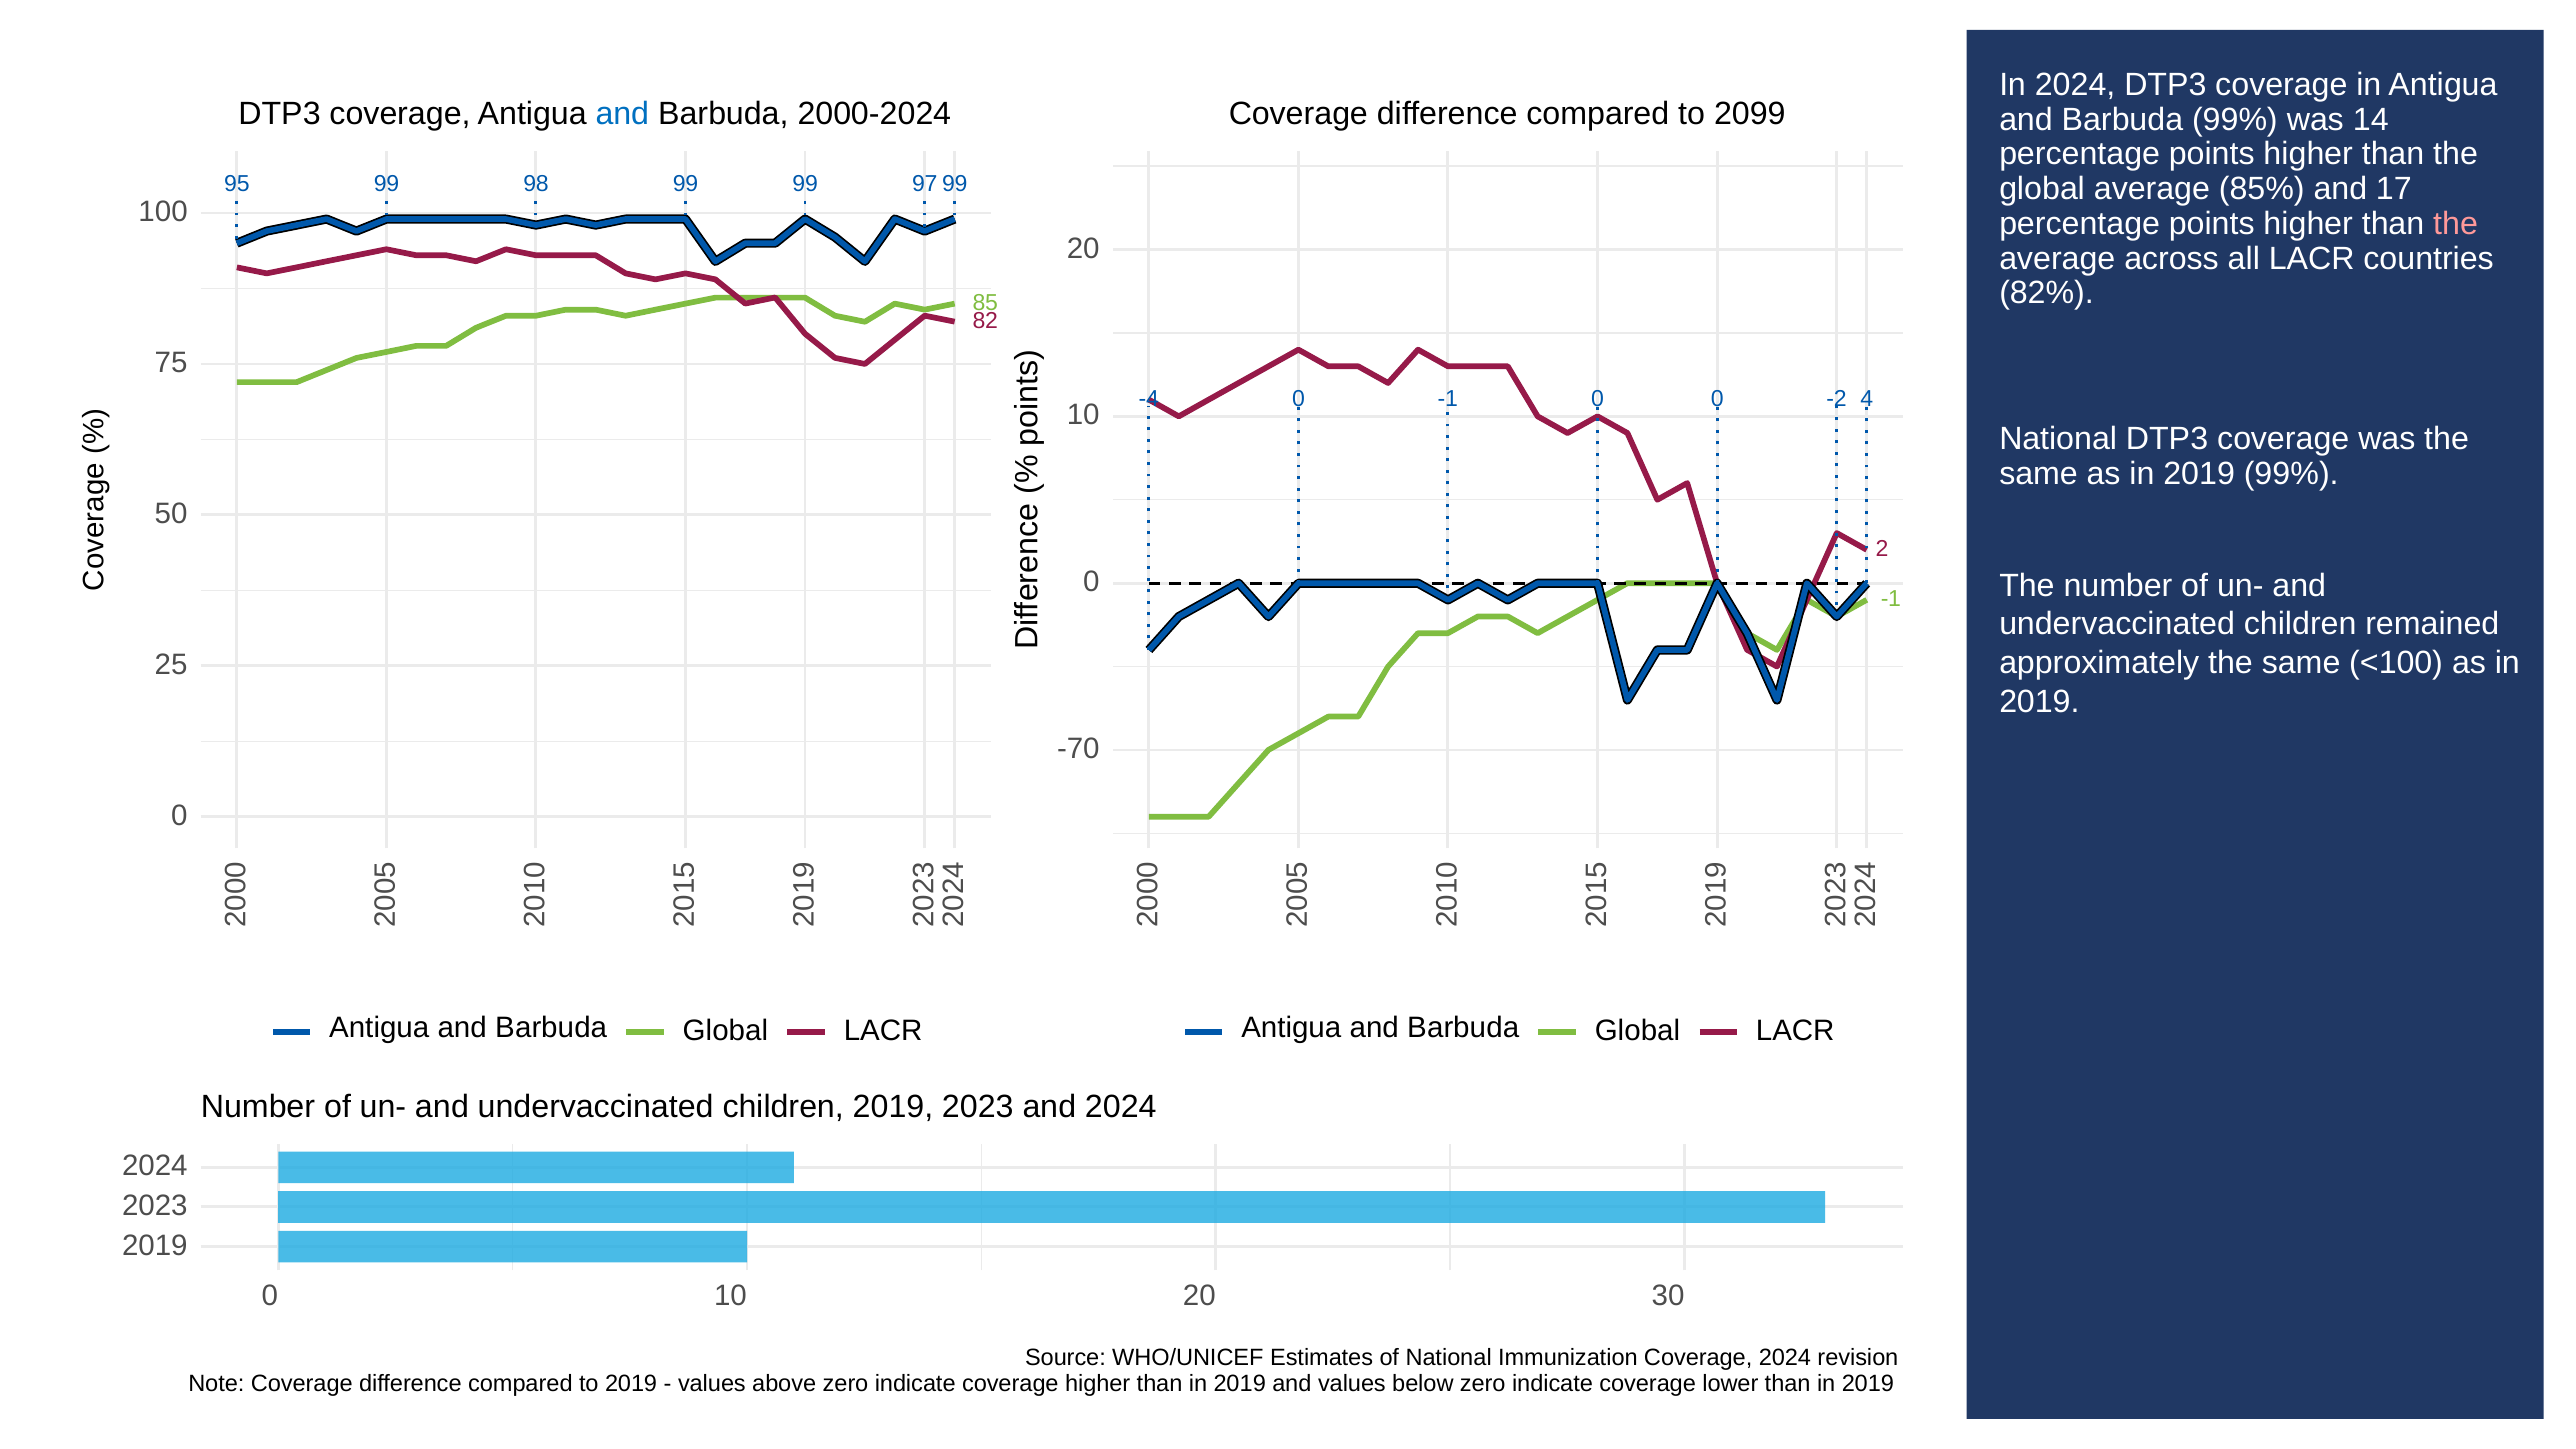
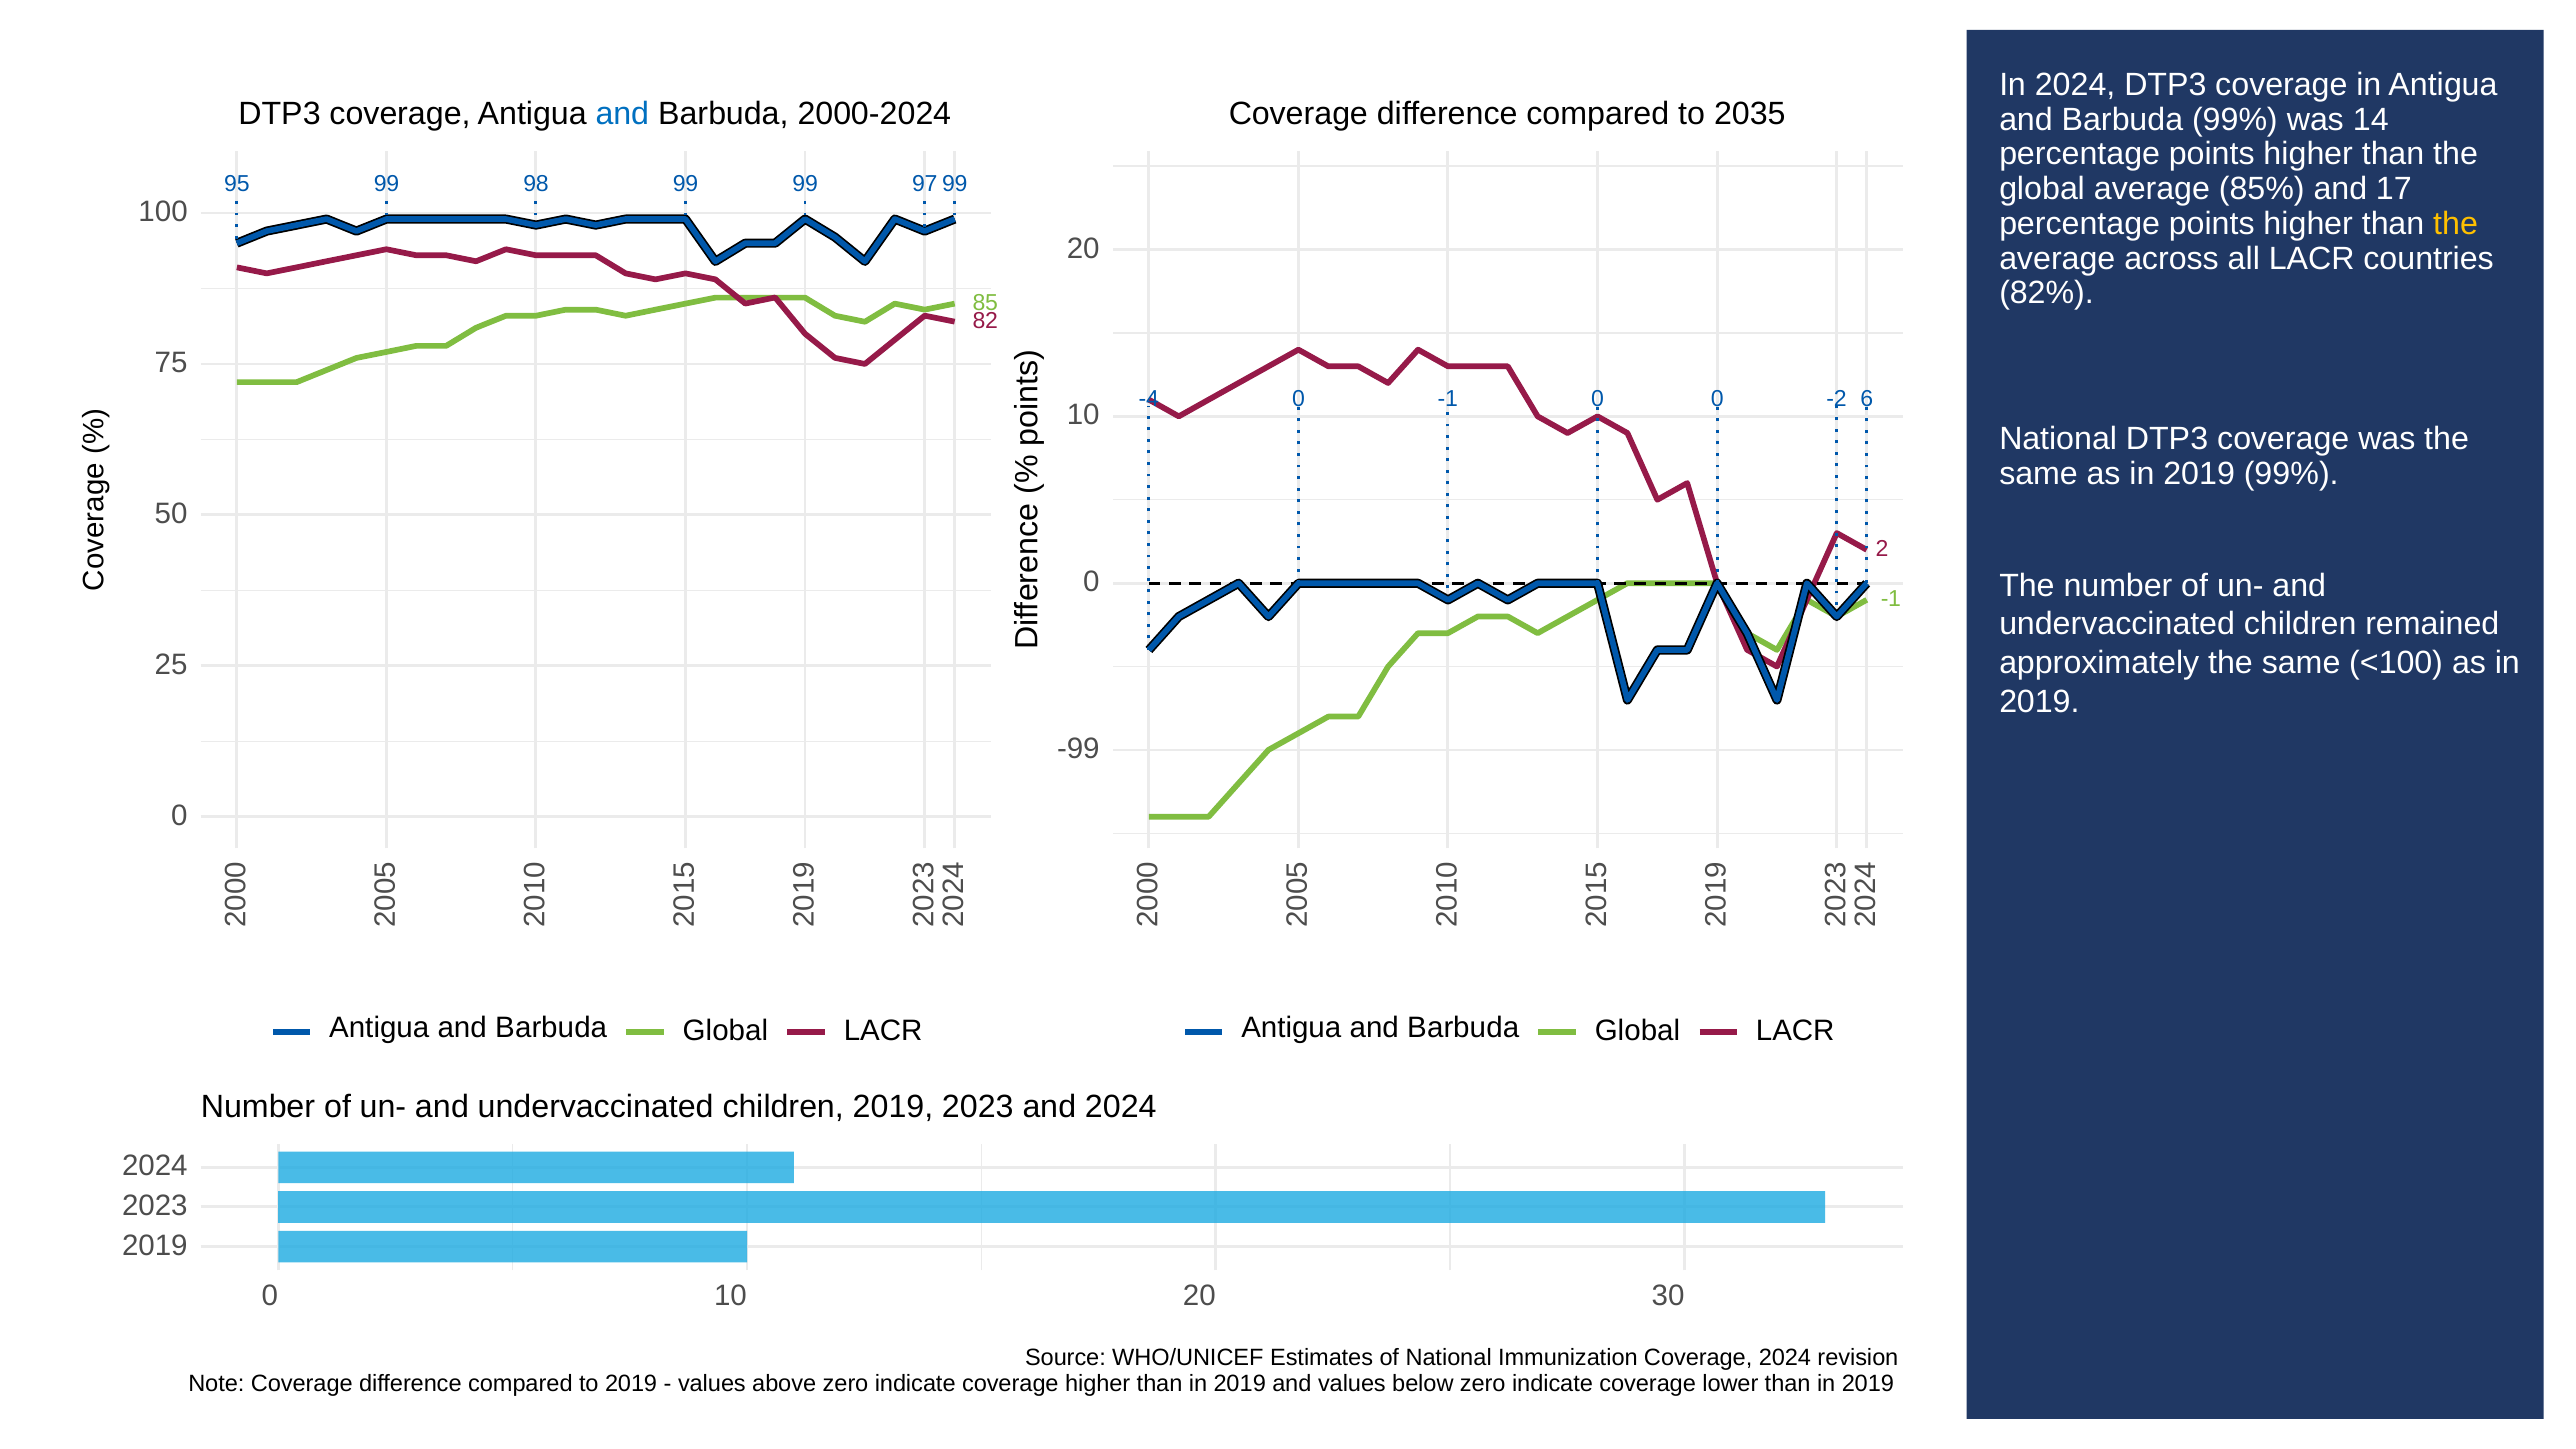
2099: 2099 -> 2035
the at (2456, 224) colour: pink -> yellow
-2 4: 4 -> 6
-70: -70 -> -99
